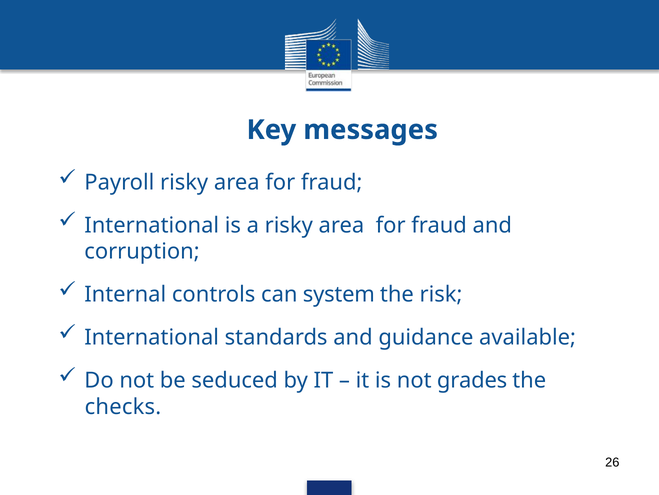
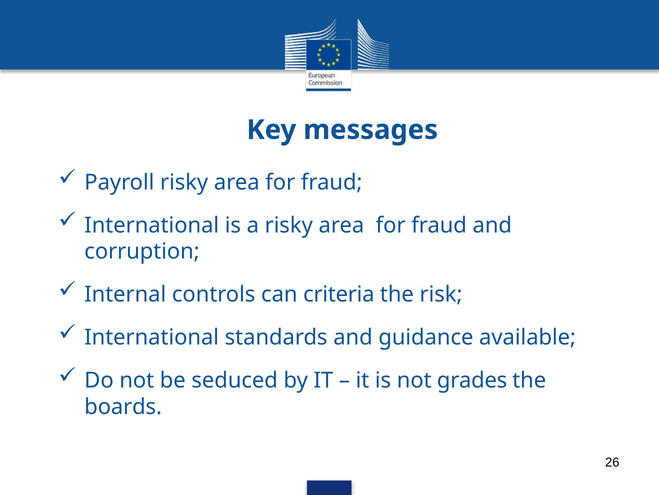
system: system -> criteria
checks: checks -> boards
